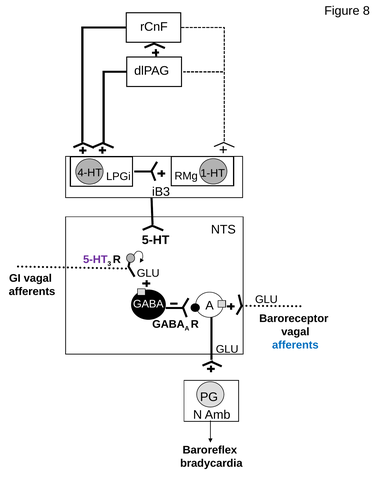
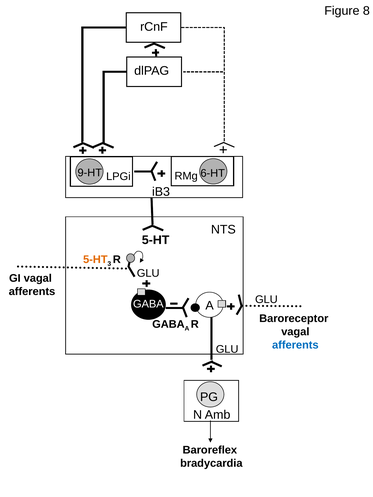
4-HT: 4-HT -> 9-HT
1-HT: 1-HT -> 6-HT
5-HT at (95, 260) colour: purple -> orange
